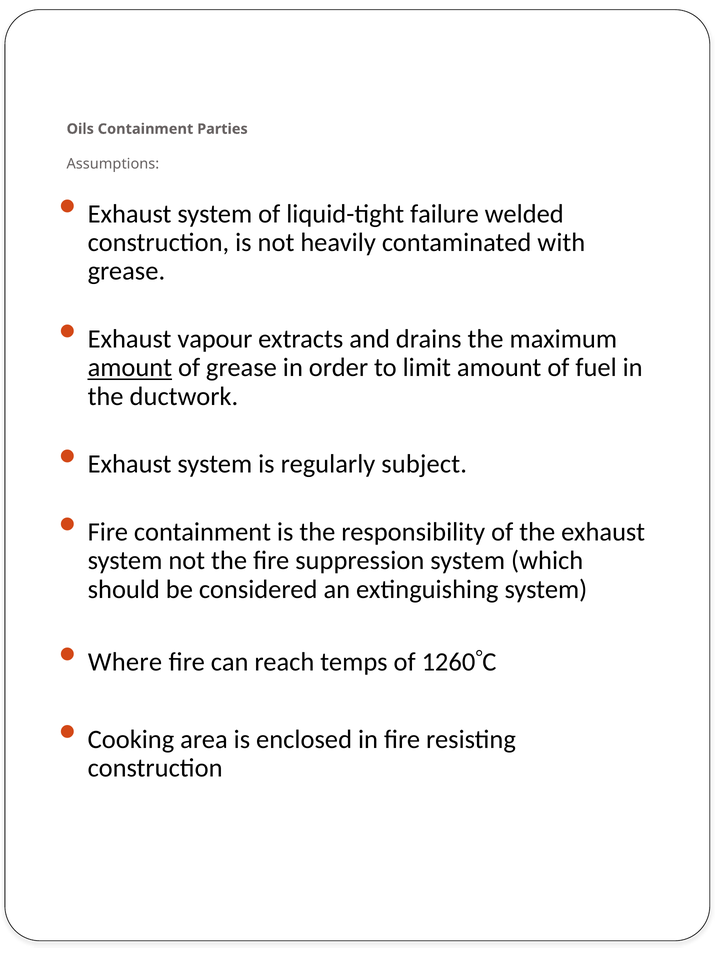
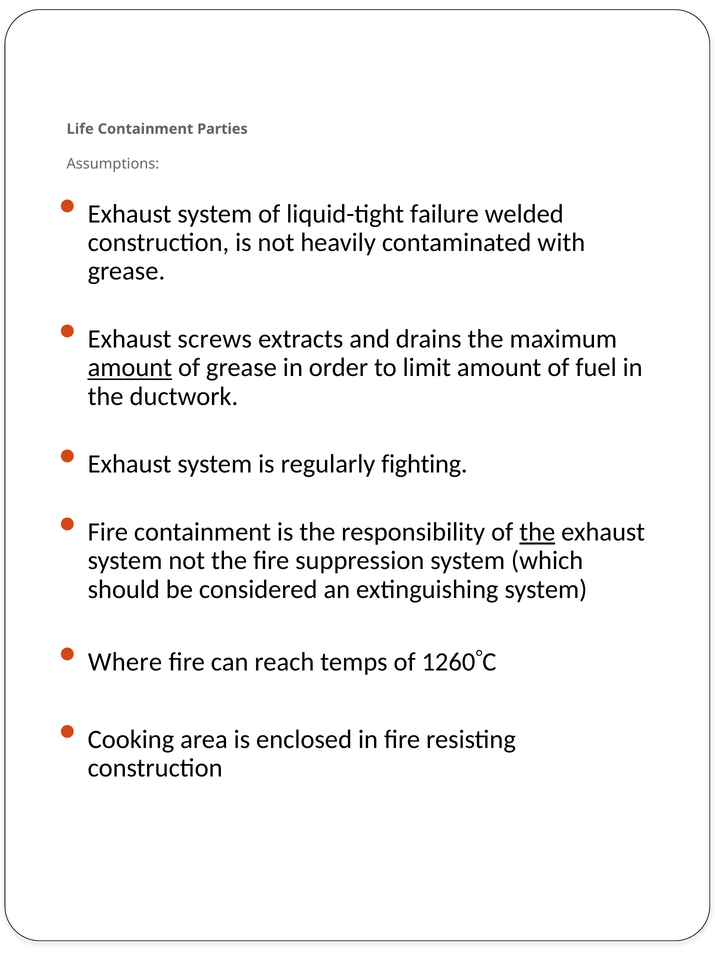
Oils: Oils -> Life
vapour: vapour -> screws
subject: subject -> fighting
the at (537, 532) underline: none -> present
